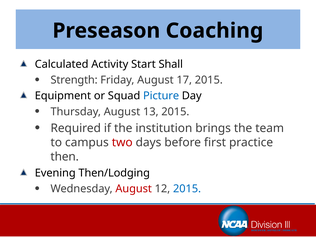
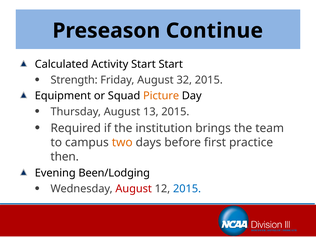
Coaching: Coaching -> Continue
Start Shall: Shall -> Start
17: 17 -> 32
Picture colour: blue -> orange
two colour: red -> orange
Then/Lodging: Then/Lodging -> Been/Lodging
